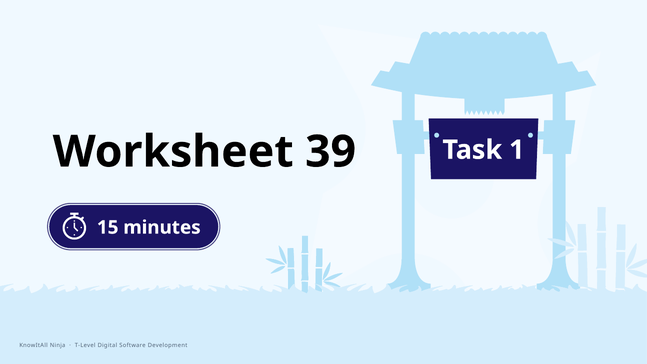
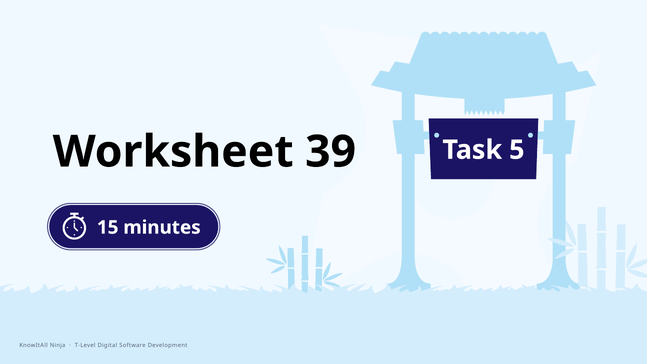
1: 1 -> 5
